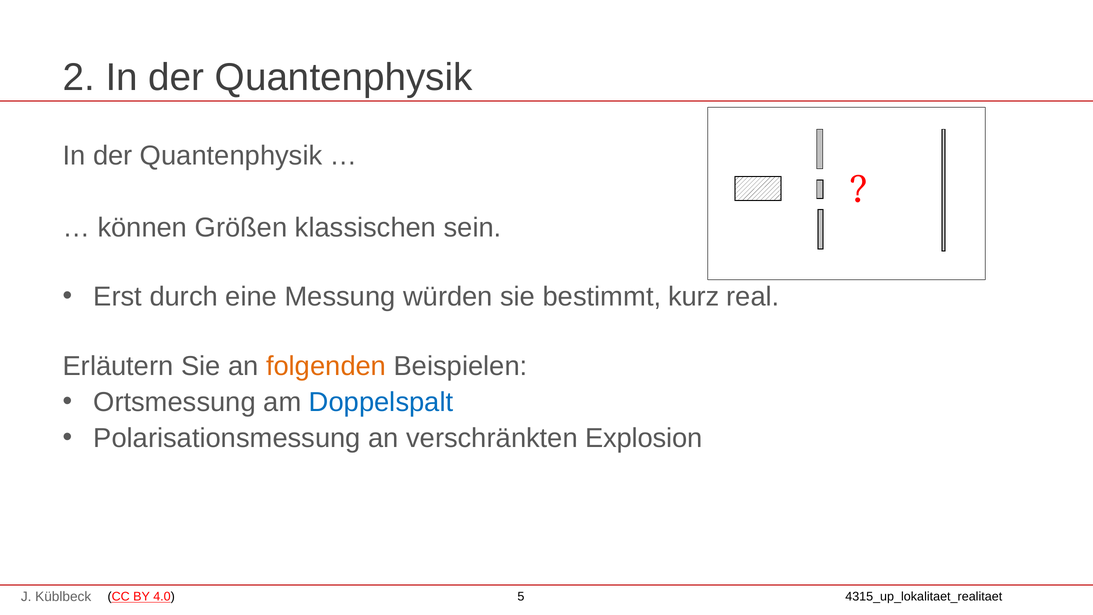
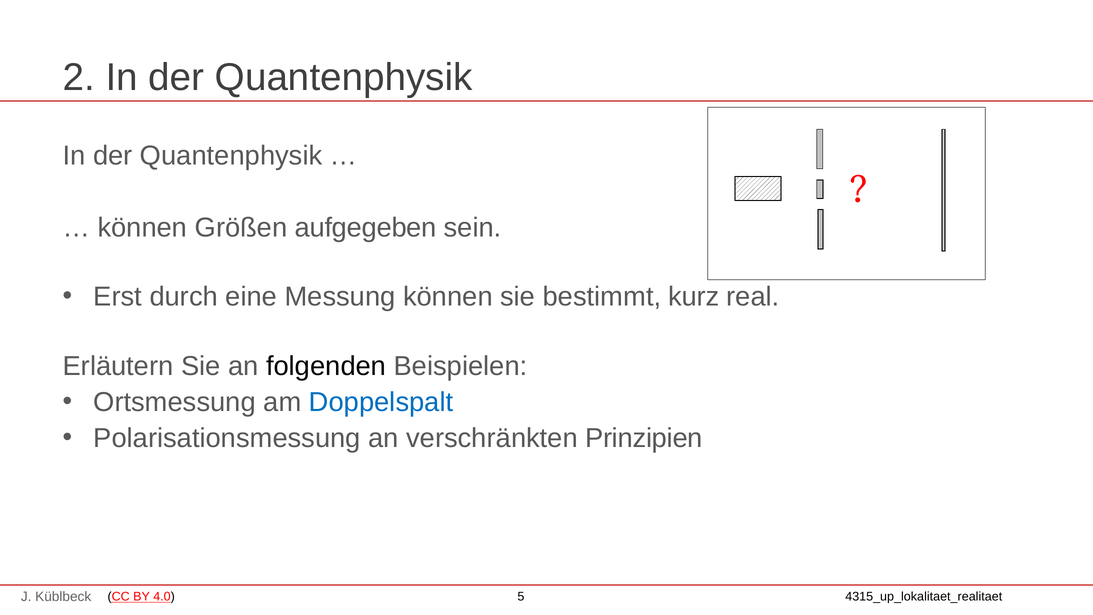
klassischen: klassischen -> aufgegeben
Messung würden: würden -> können
folgenden colour: orange -> black
Explosion: Explosion -> Prinzipien
